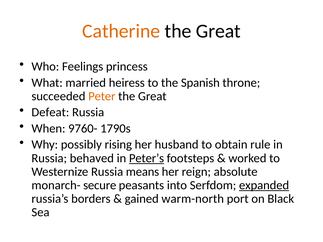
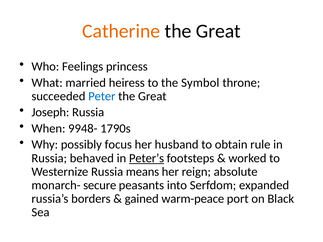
Spanish: Spanish -> Symbol
Peter colour: orange -> blue
Defeat: Defeat -> Joseph
9760-: 9760- -> 9948-
rising: rising -> focus
expanded underline: present -> none
warm-north: warm-north -> warm-peace
